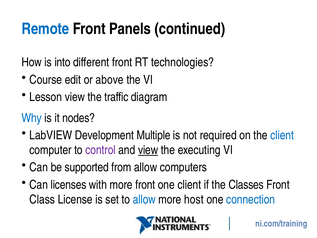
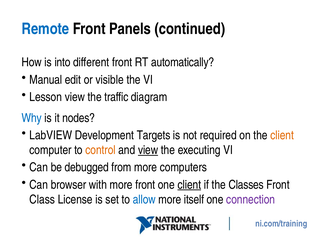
technologies: technologies -> automatically
Course: Course -> Manual
above: above -> visible
Multiple: Multiple -> Targets
client at (282, 135) colour: blue -> orange
control colour: purple -> orange
supported: supported -> debugged
from allow: allow -> more
licenses: licenses -> browser
client at (189, 184) underline: none -> present
host: host -> itself
connection colour: blue -> purple
